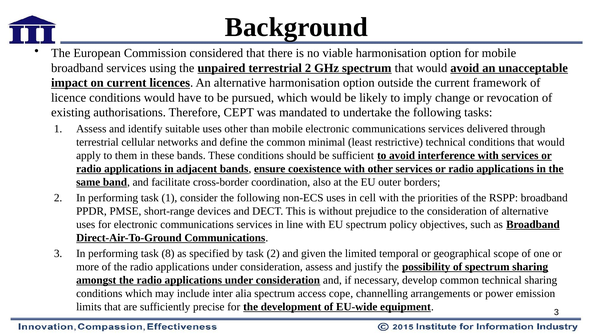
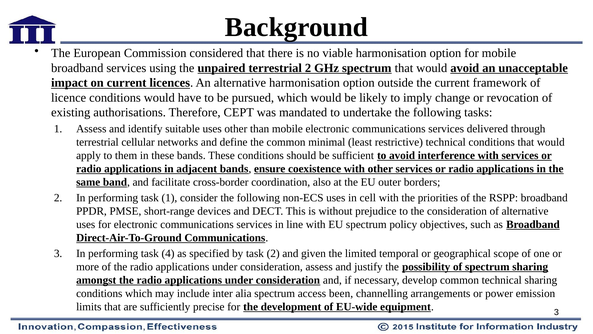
8: 8 -> 4
cope: cope -> been
